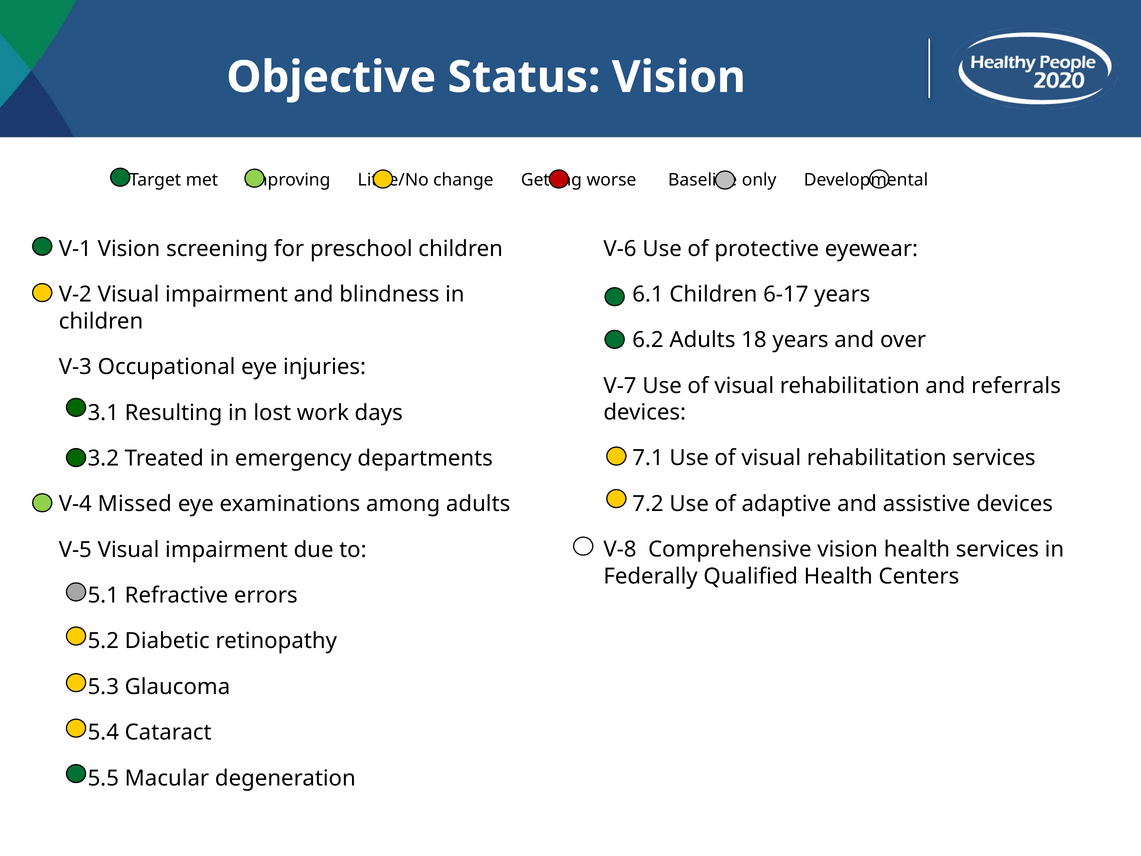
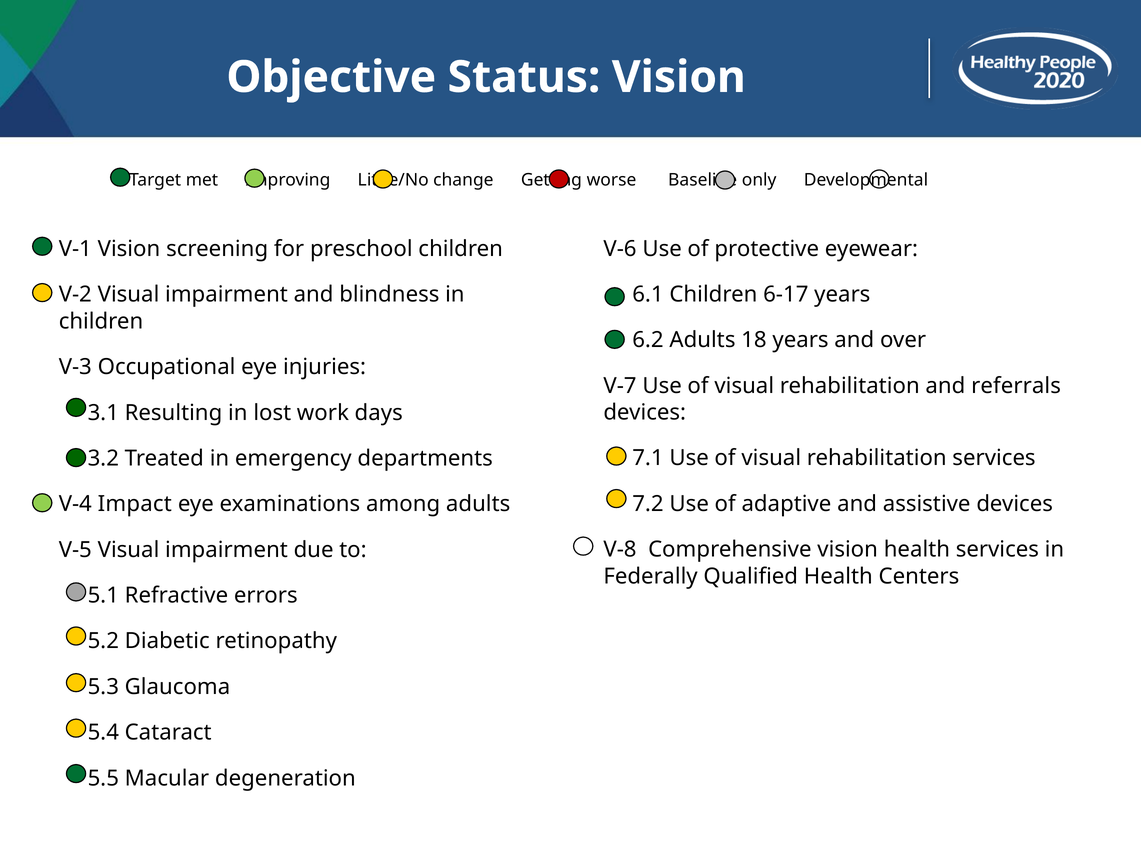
Missed: Missed -> Impact
